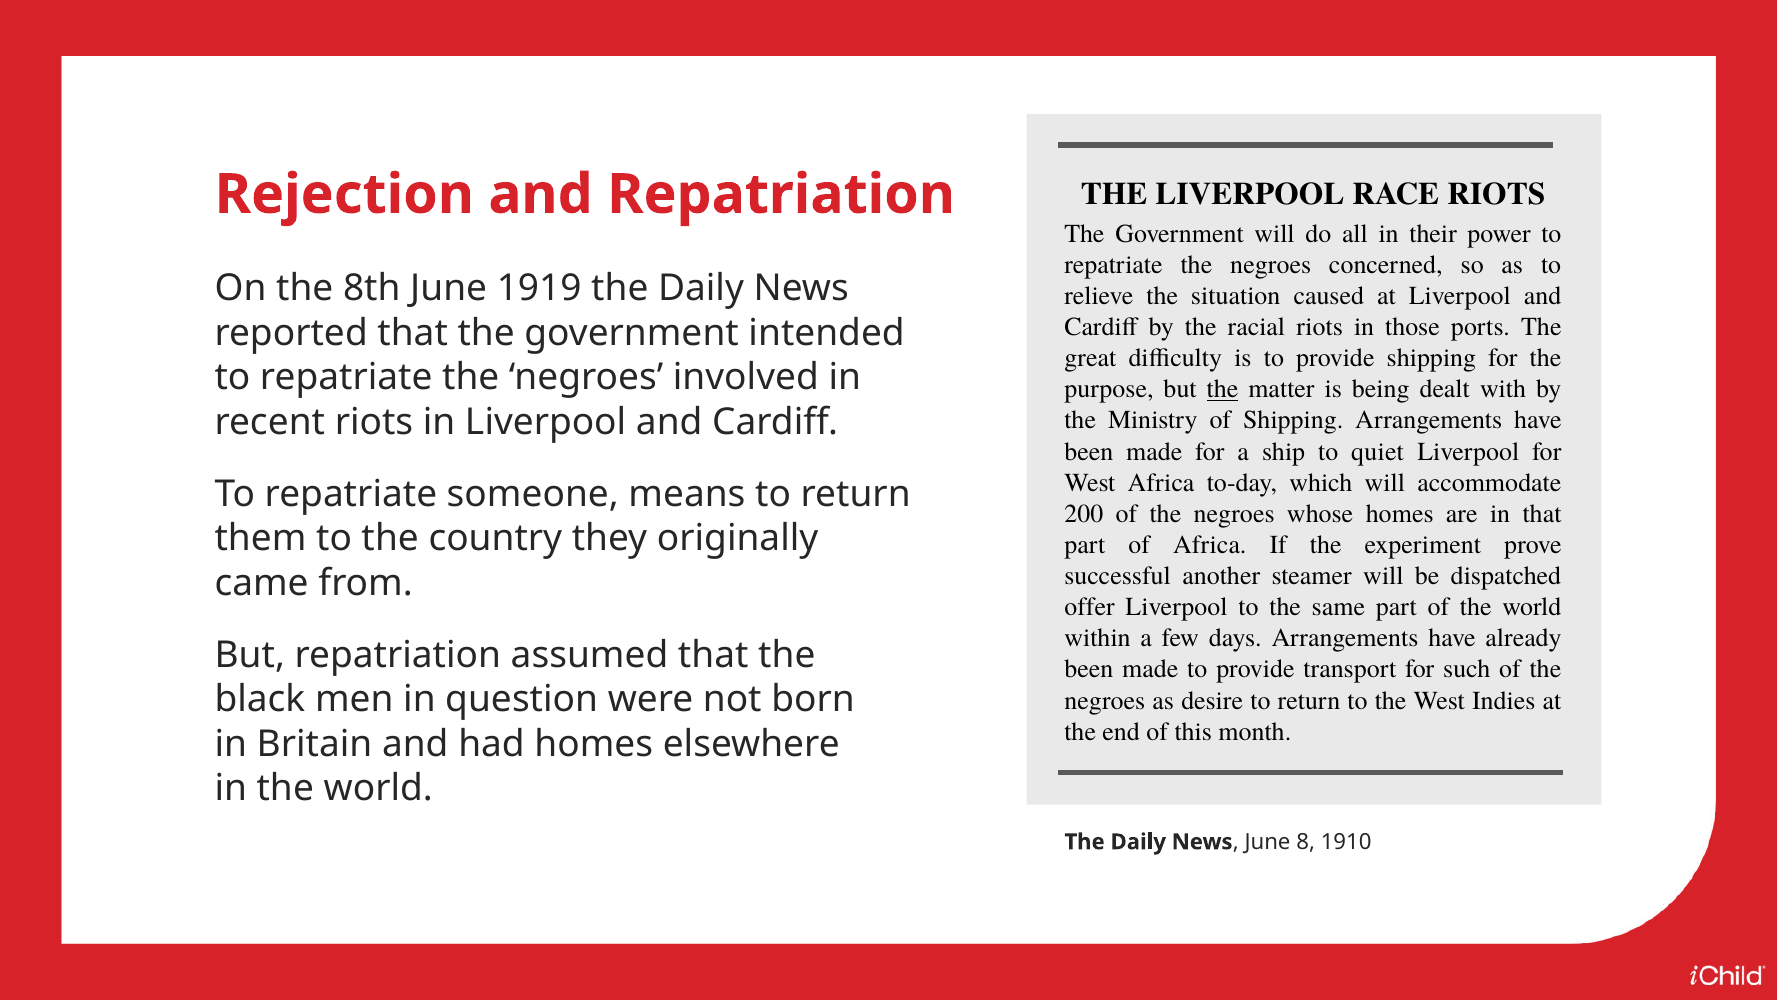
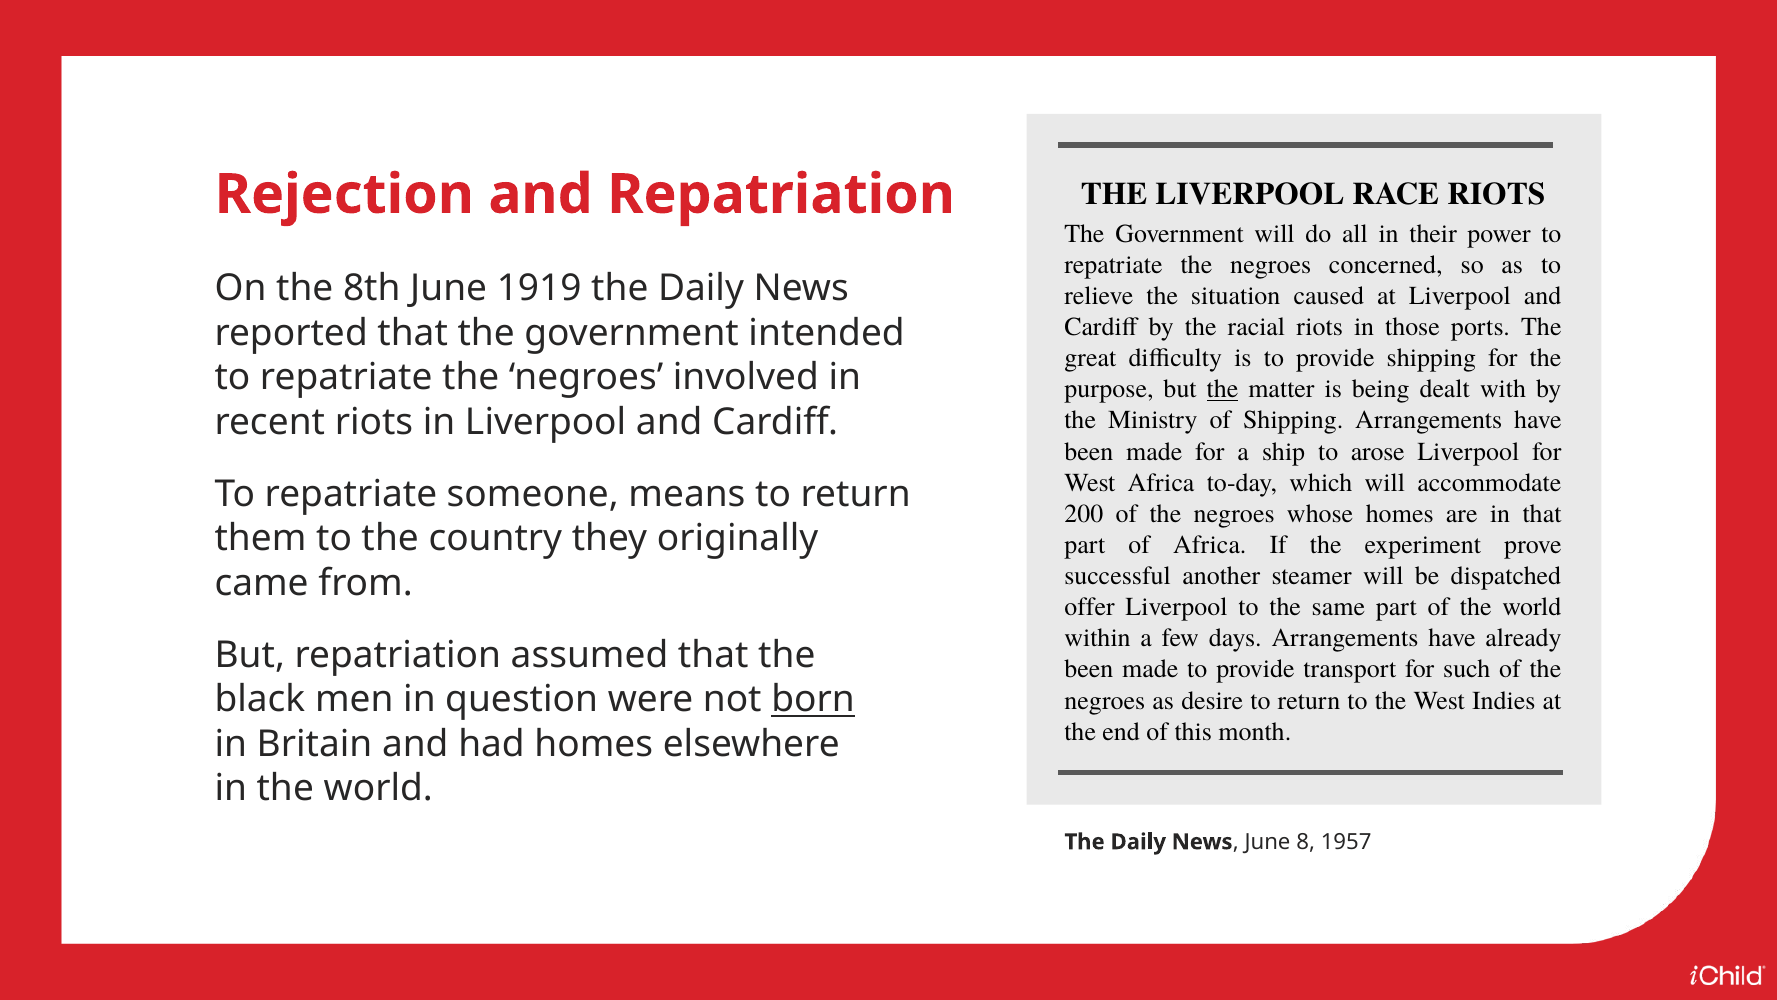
quiet: quiet -> arose
born underline: none -> present
1910: 1910 -> 1957
